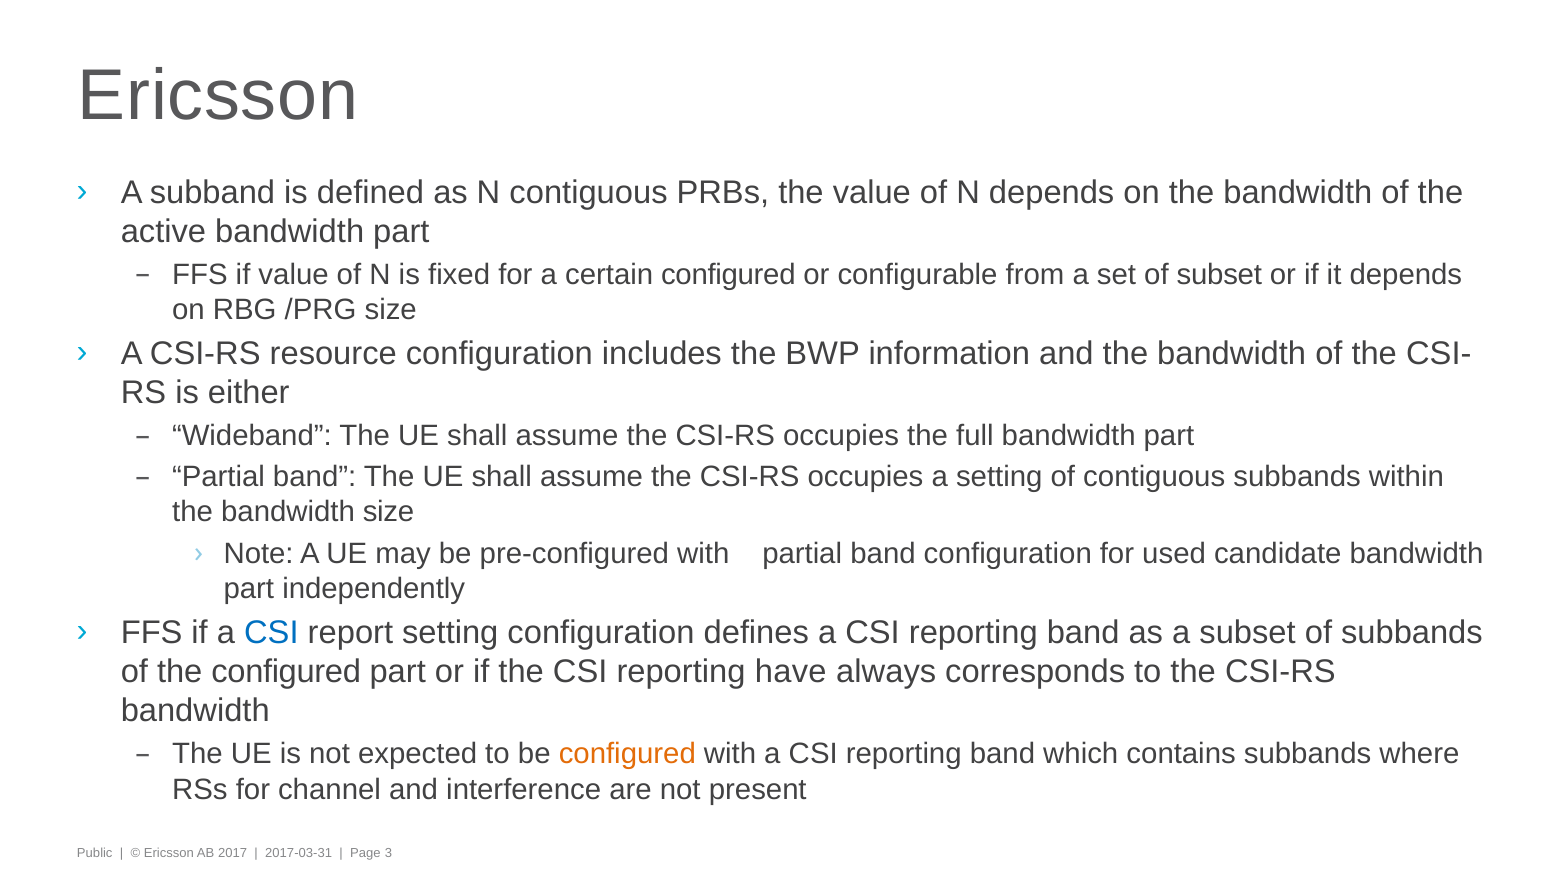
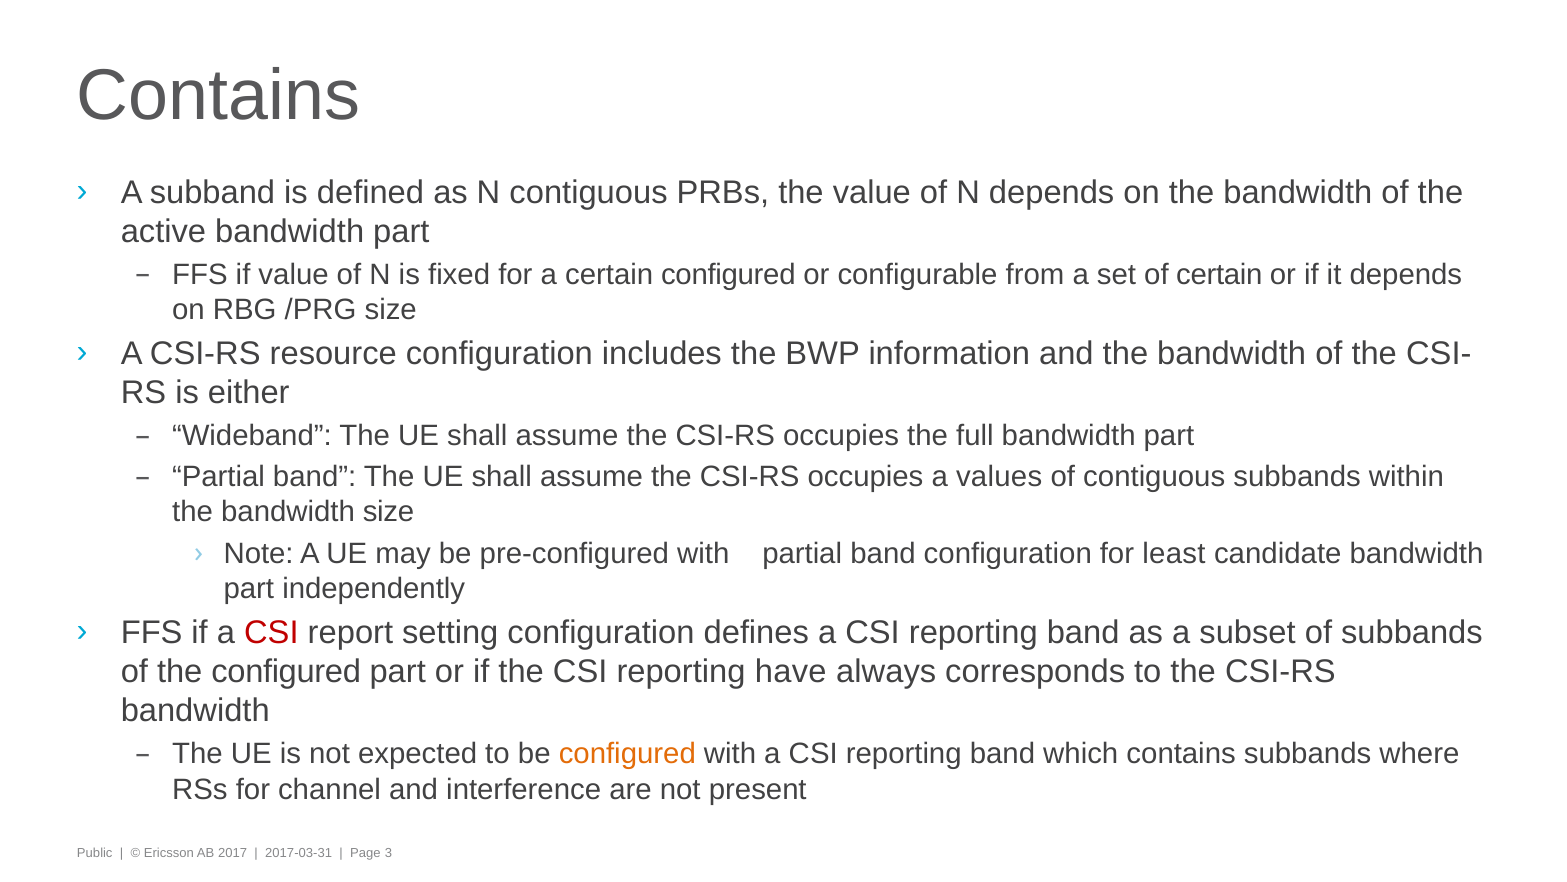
Ericsson at (218, 96): Ericsson -> Contains
of subset: subset -> certain
a setting: setting -> values
used: used -> least
CSI at (271, 632) colour: blue -> red
